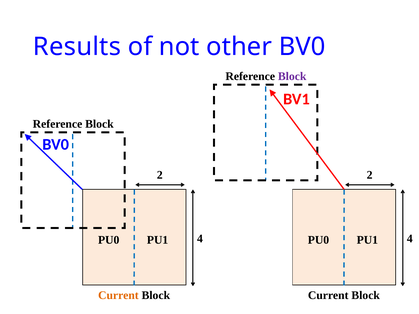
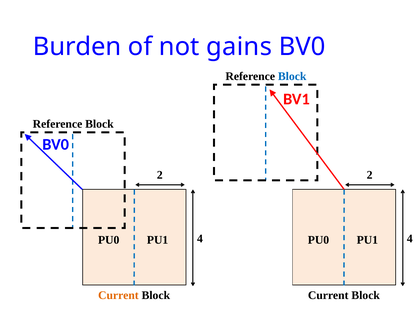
Results: Results -> Burden
other: other -> gains
Block at (292, 76) colour: purple -> blue
